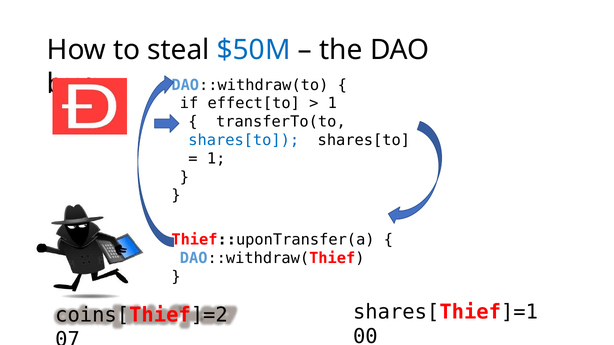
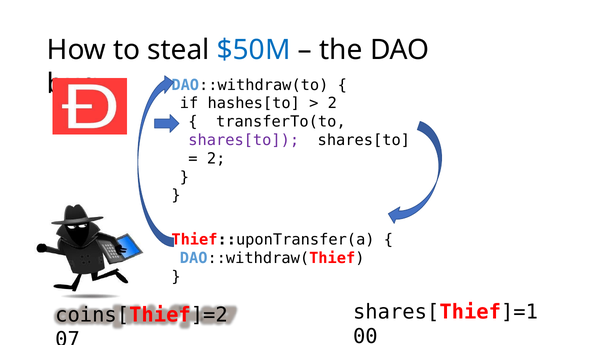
effect[to: effect[to -> hashes[to
1 at (332, 104): 1 -> 2
shares[to at (244, 140) colour: blue -> purple
1 at (216, 159): 1 -> 2
